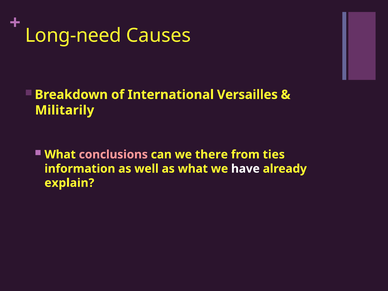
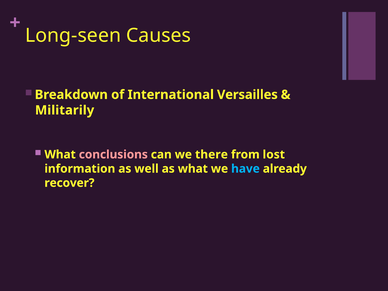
Long-need: Long-need -> Long-seen
ties: ties -> lost
have colour: white -> light blue
explain: explain -> recover
